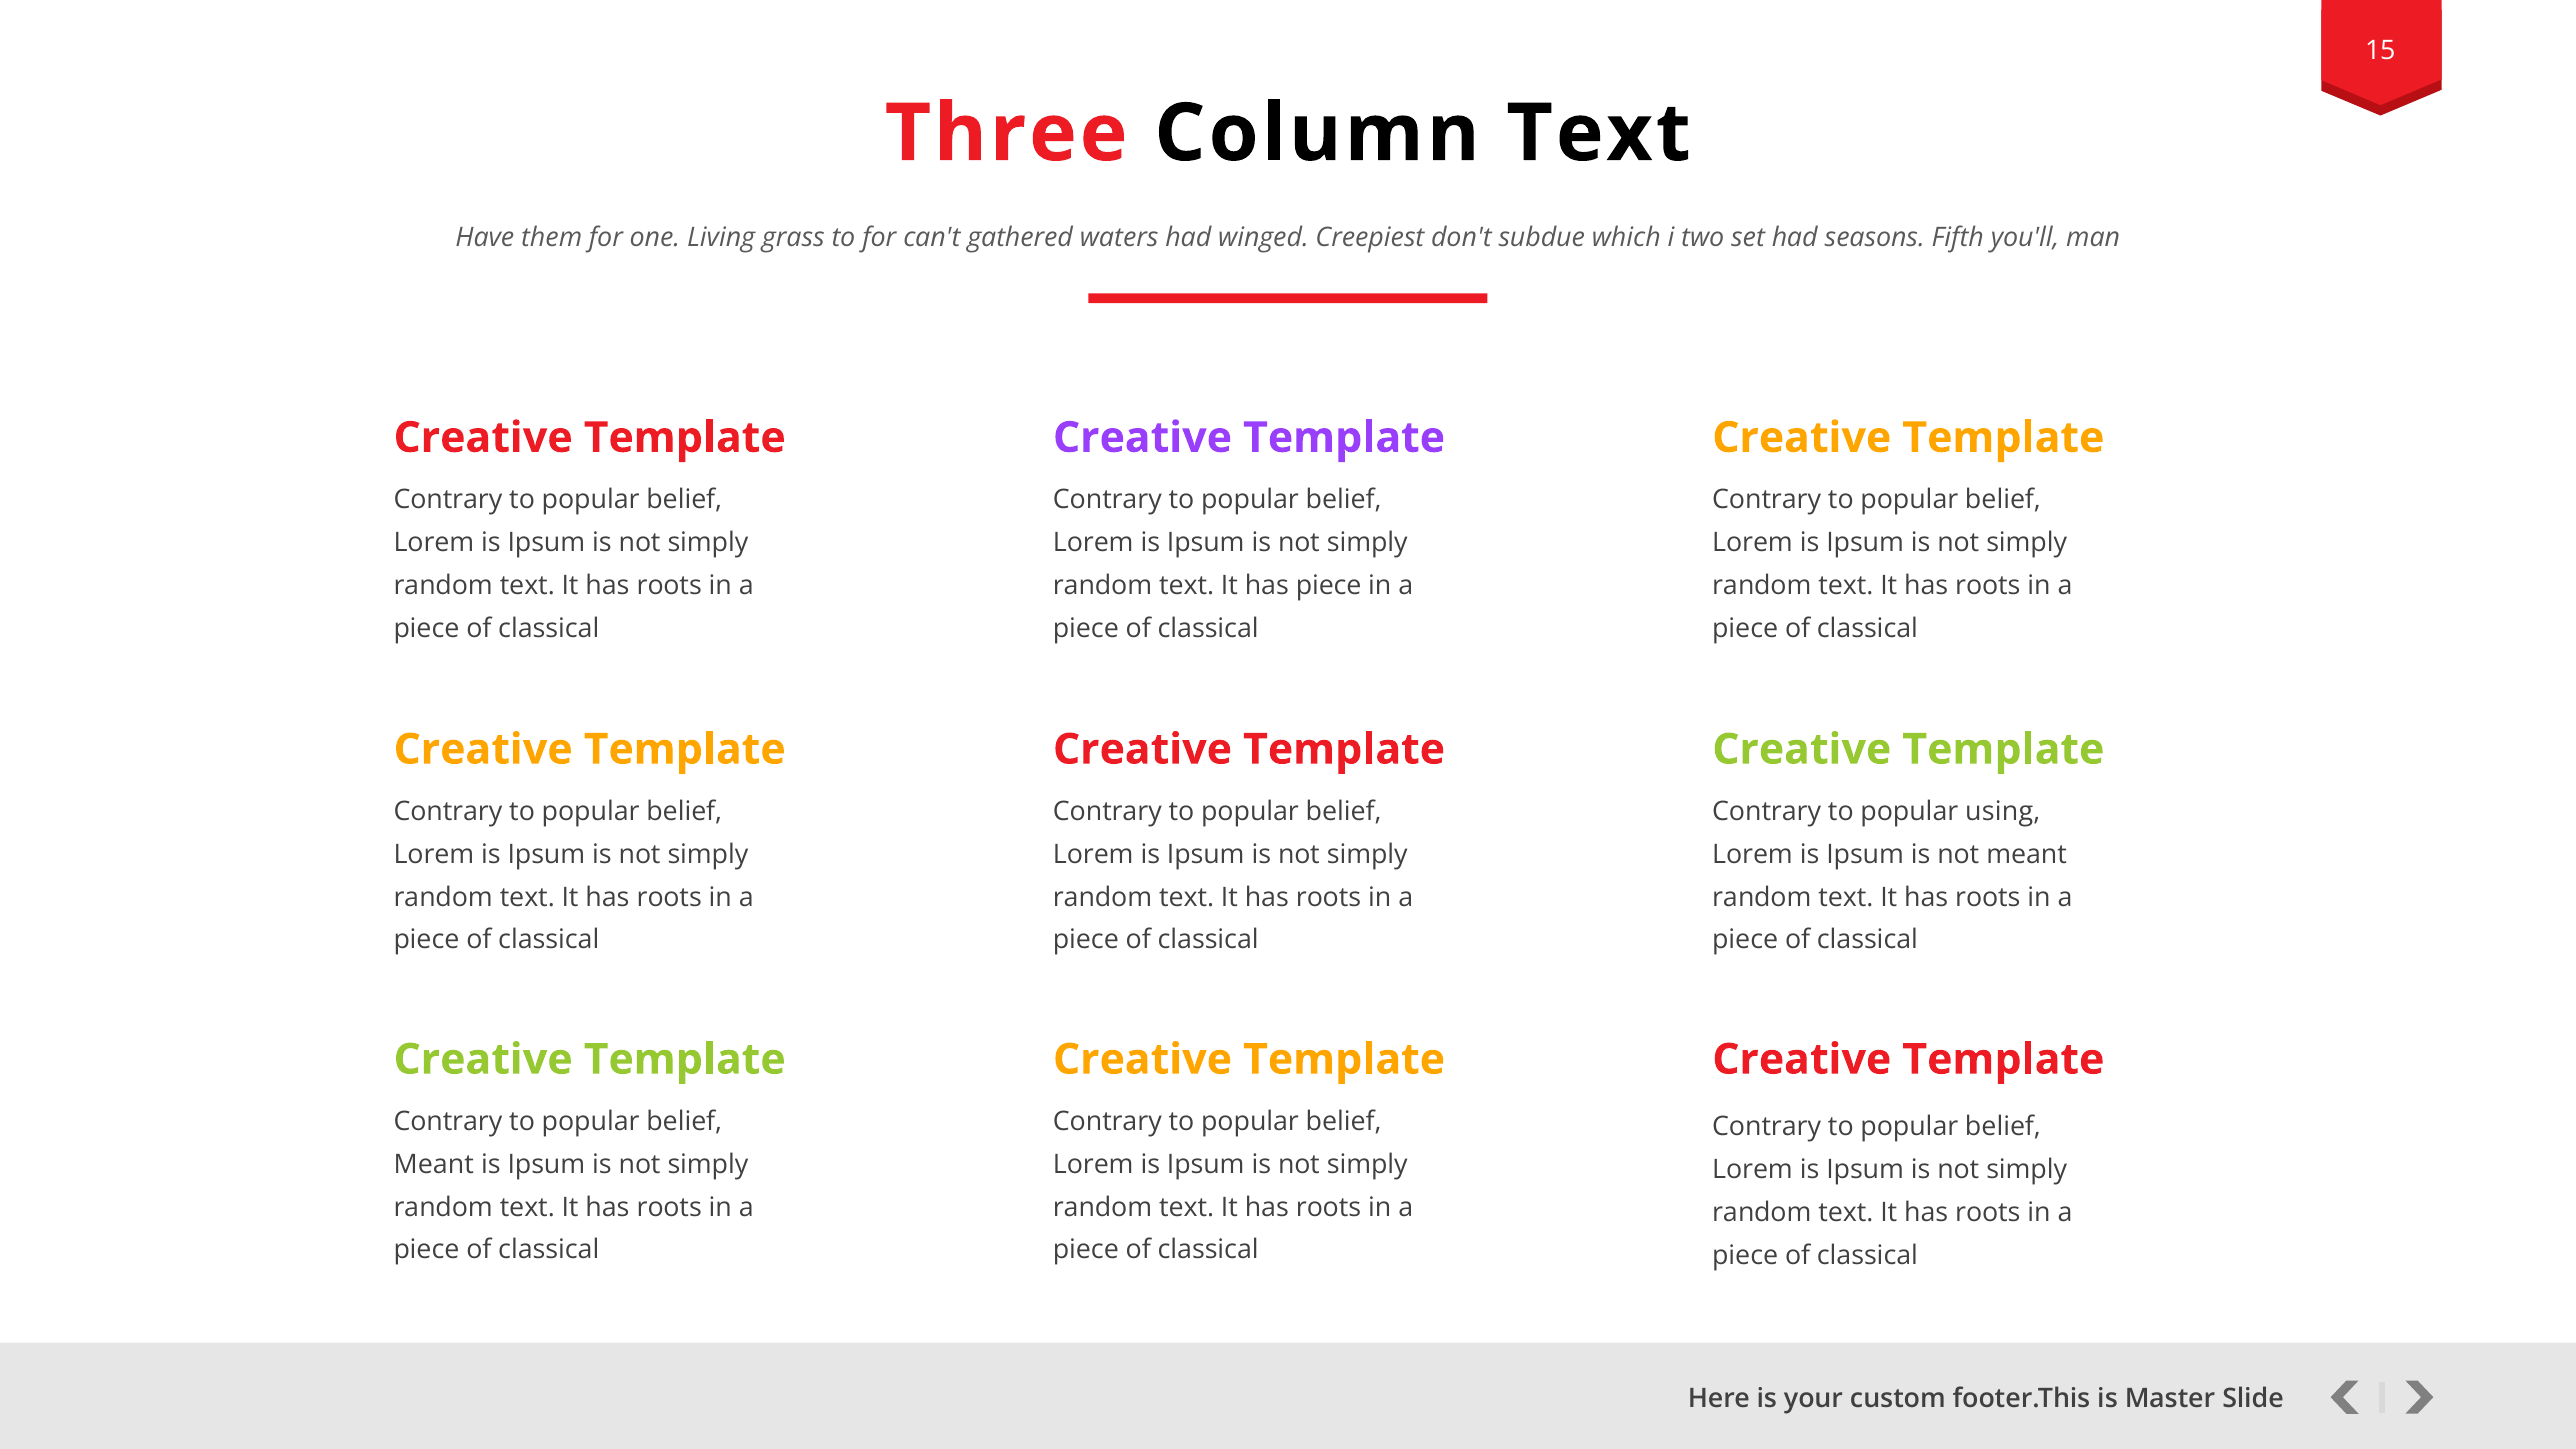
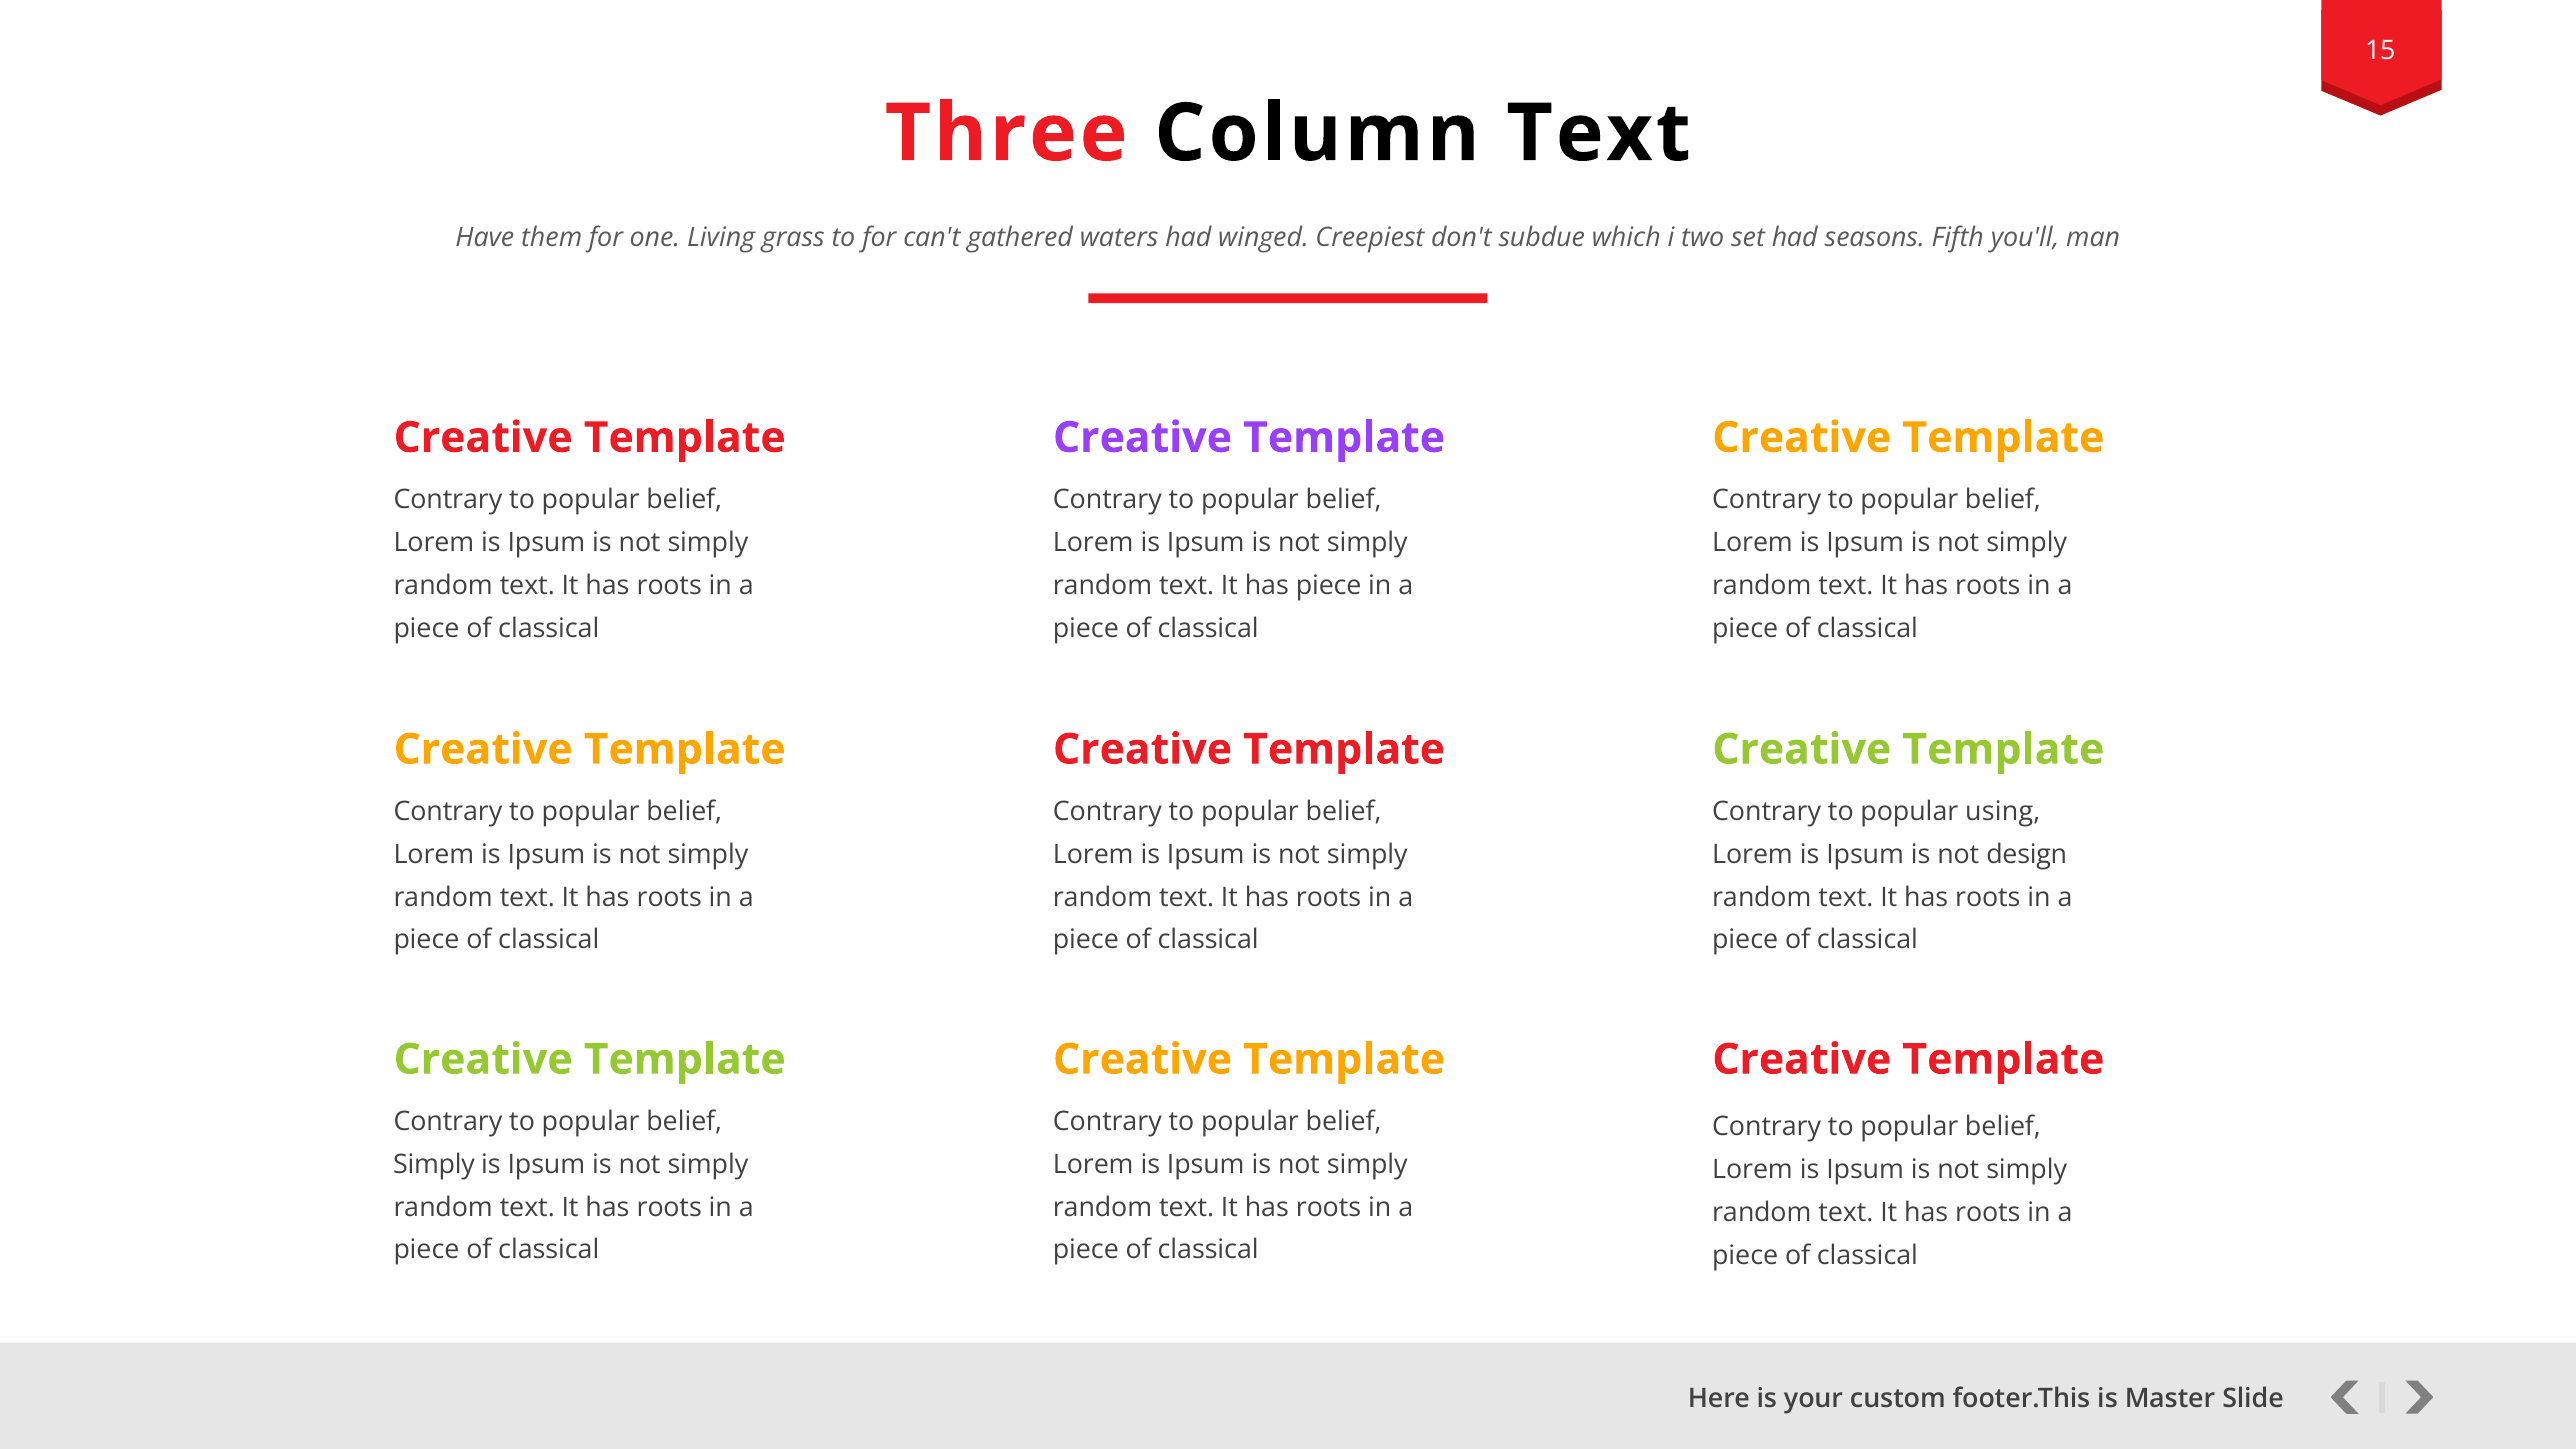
not meant: meant -> design
Meant at (434, 1164): Meant -> Simply
